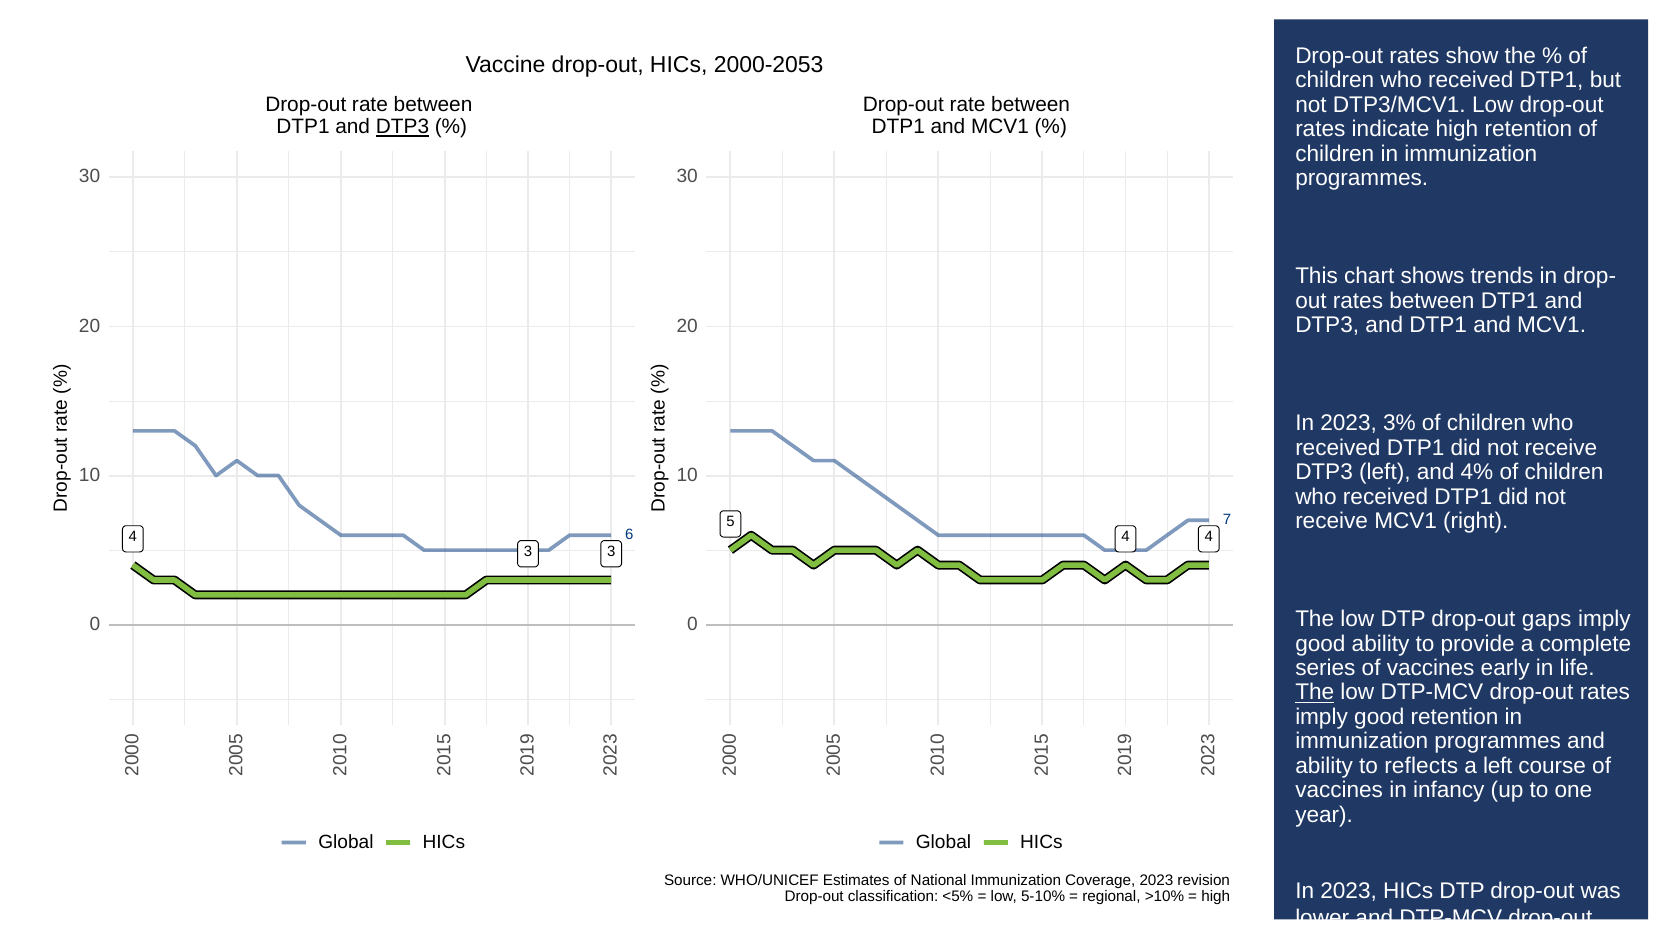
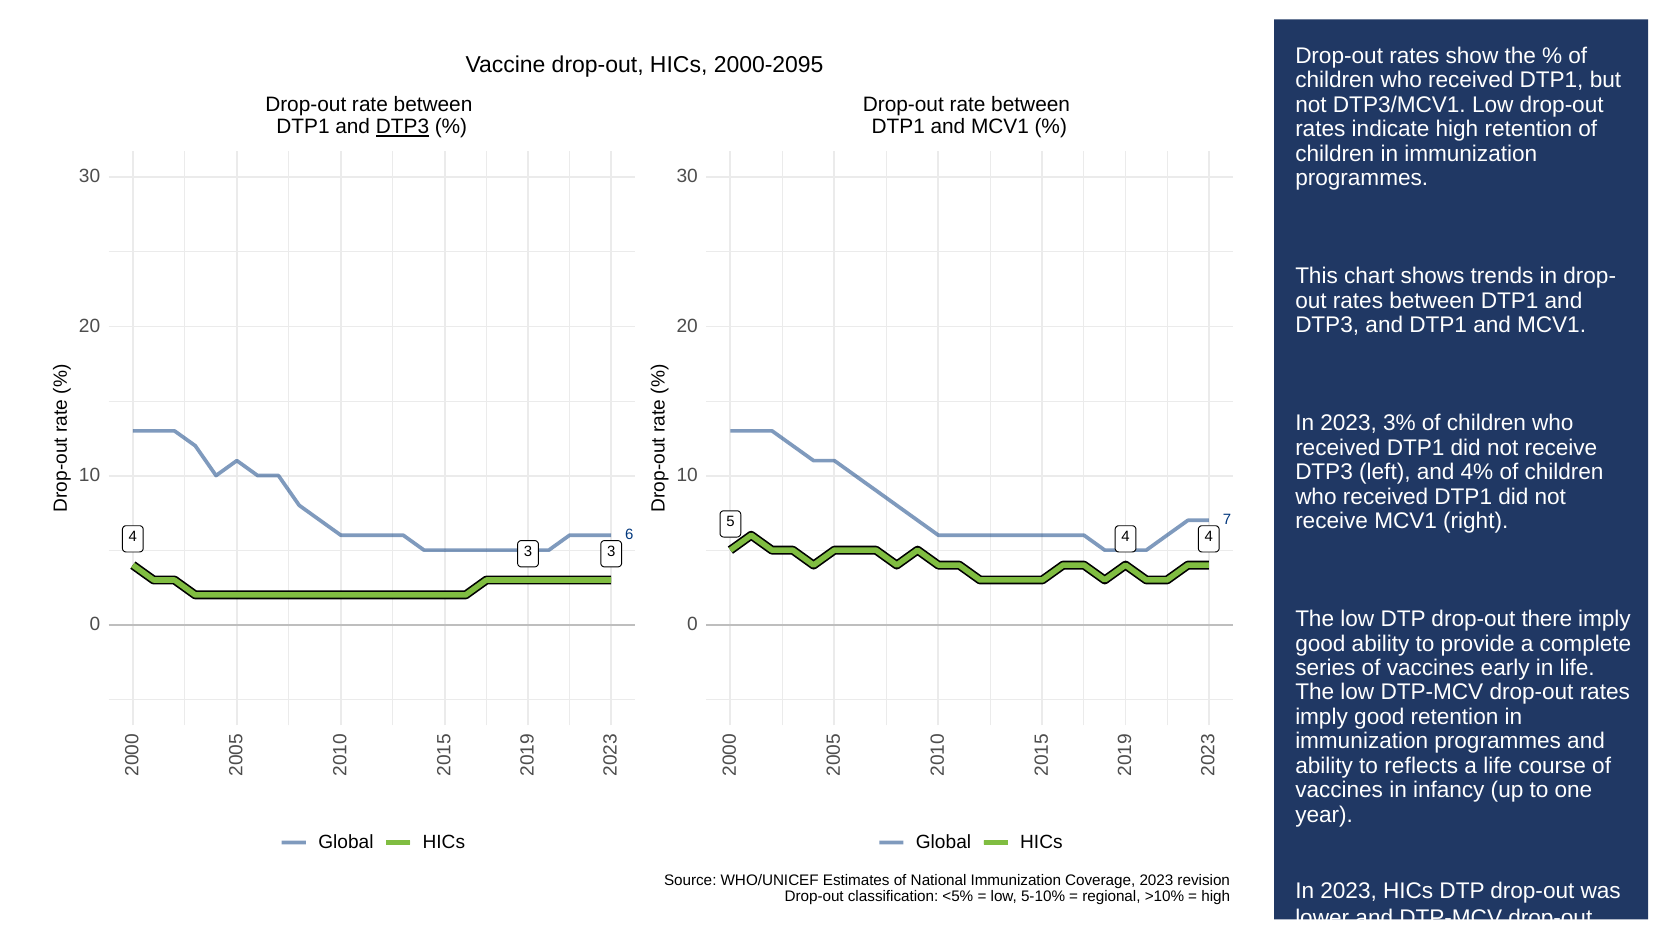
2000-2053: 2000-2053 -> 2000-2095
gaps: gaps -> there
The at (1315, 692) underline: present -> none
a left: left -> life
